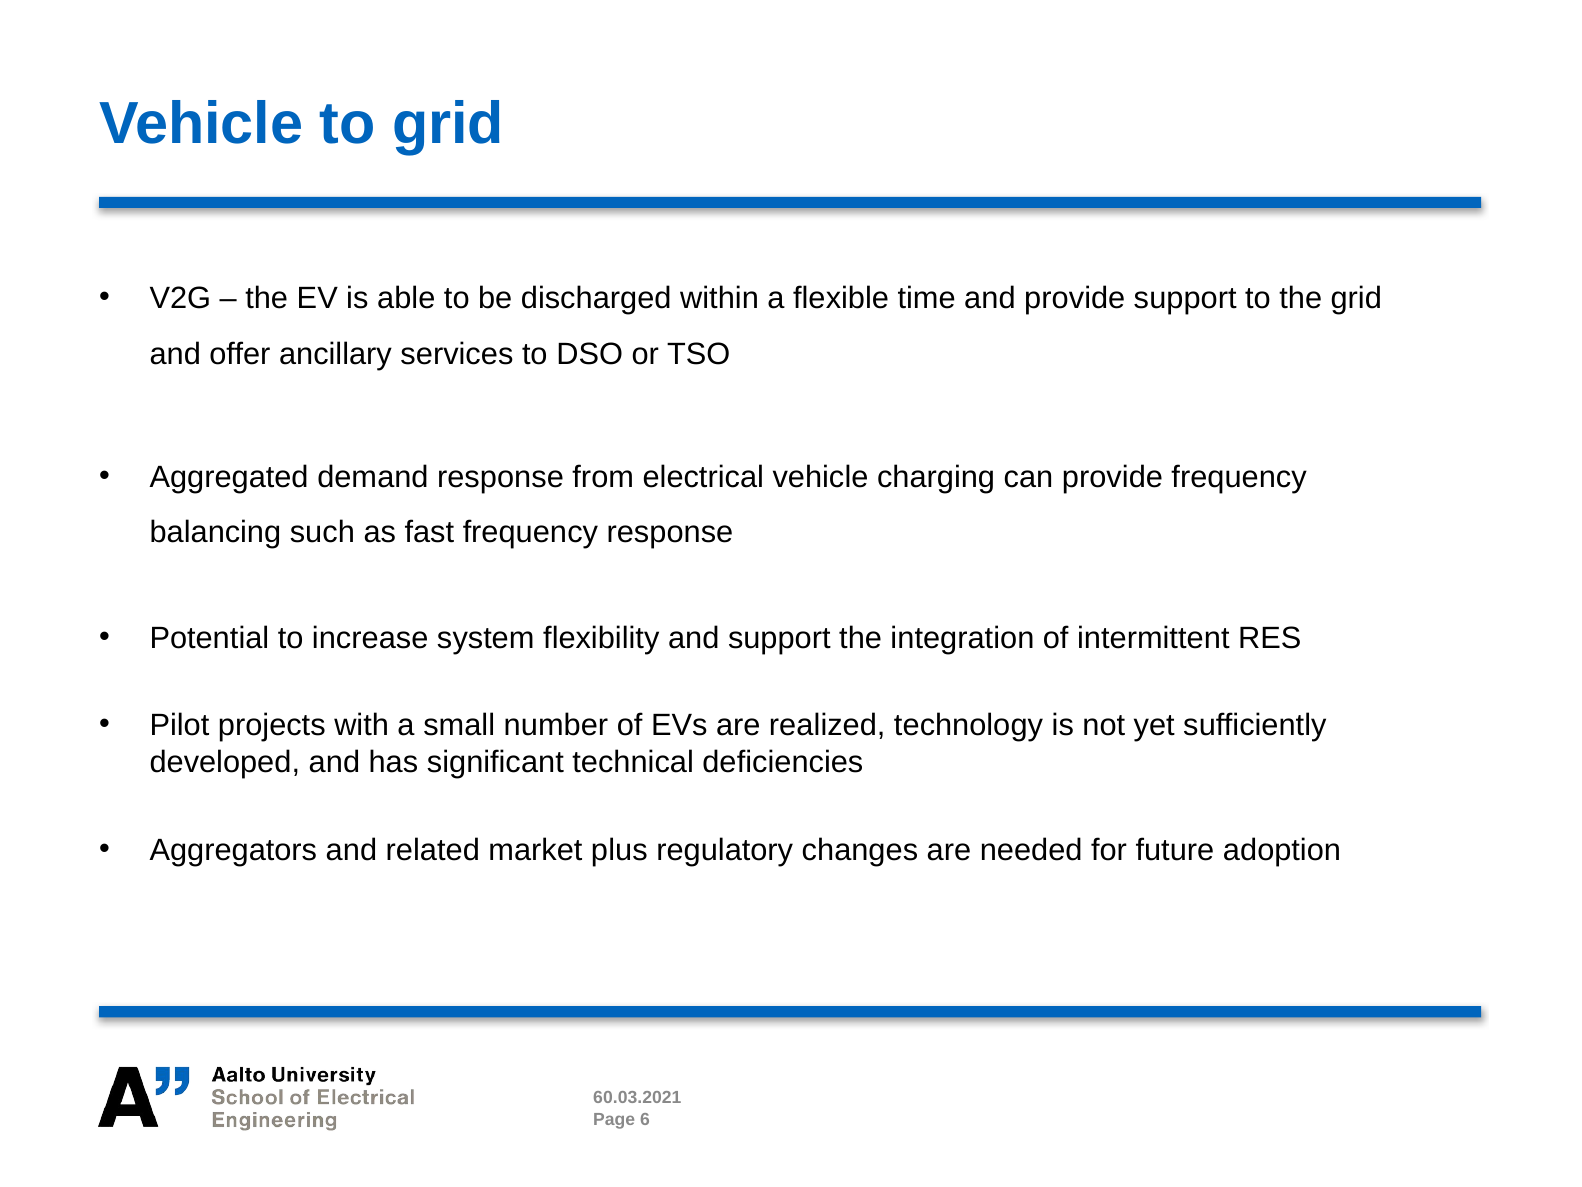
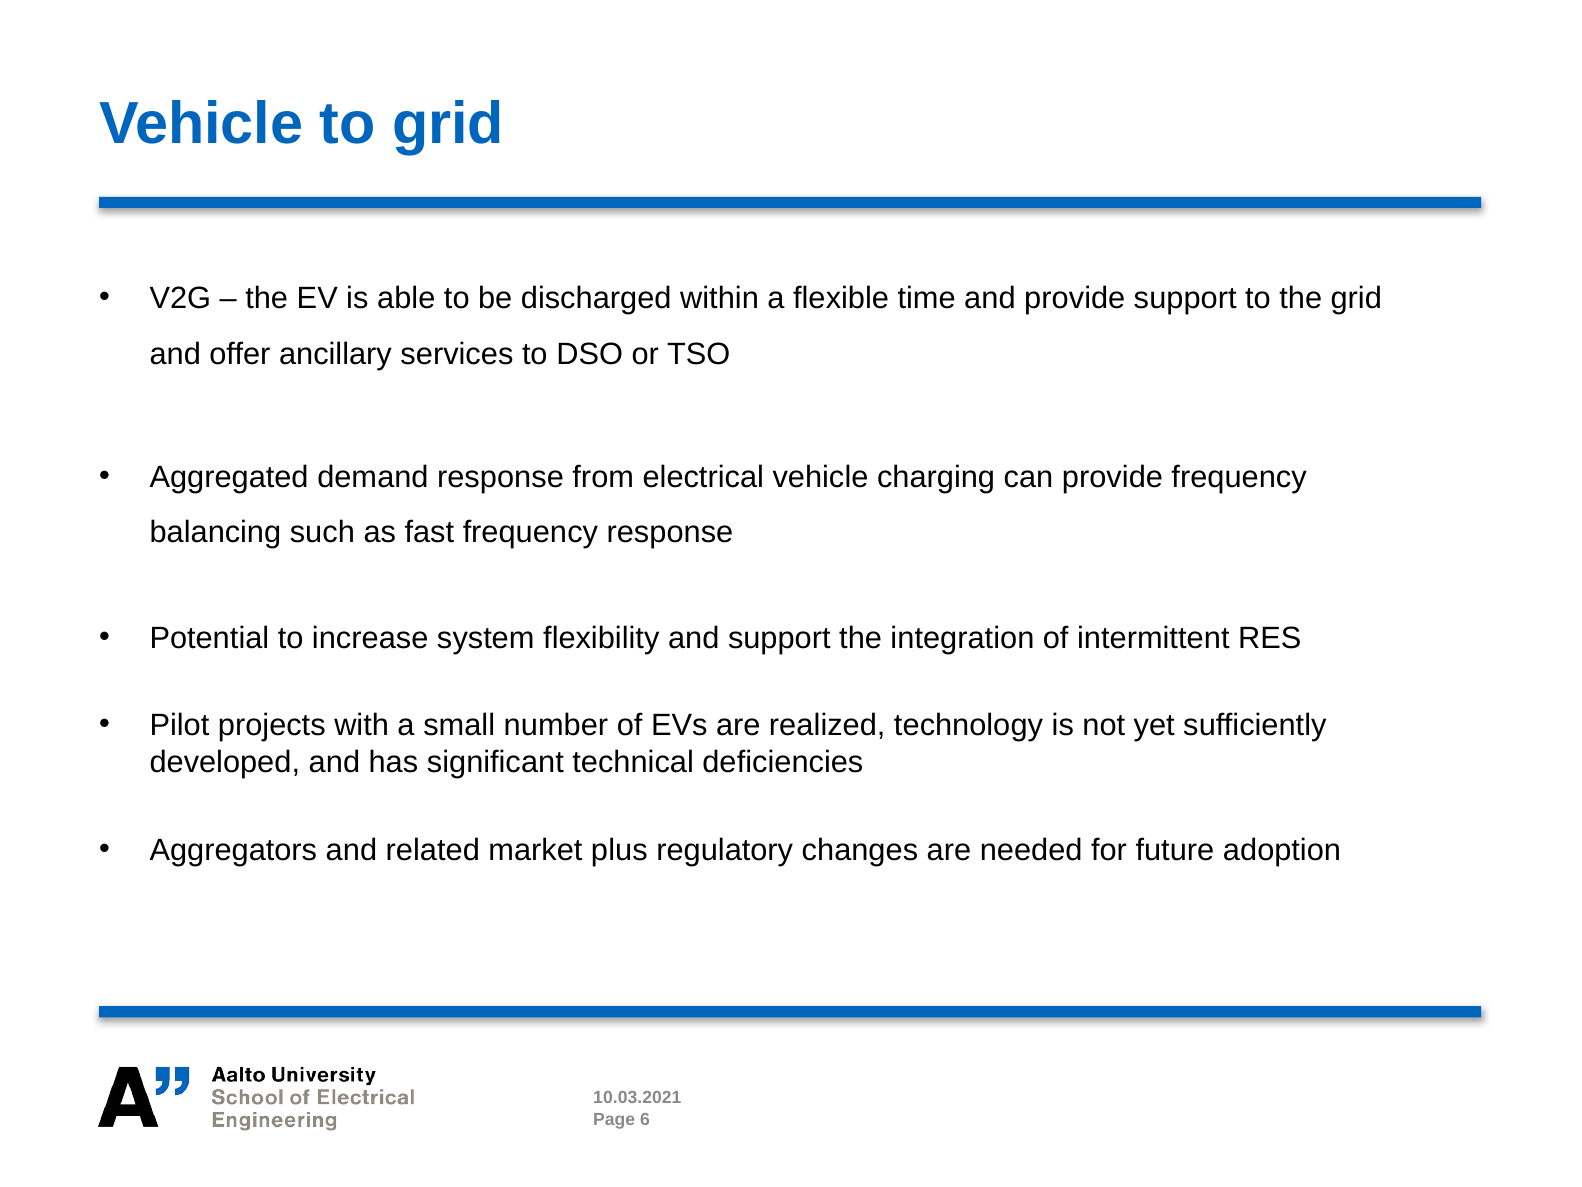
60.03.2021: 60.03.2021 -> 10.03.2021
